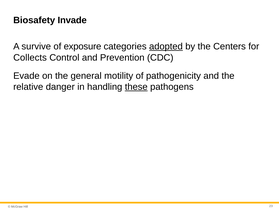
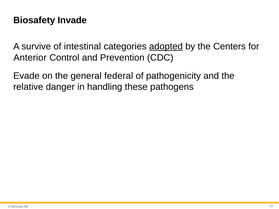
exposure: exposure -> intestinal
Collects: Collects -> Anterior
motility: motility -> federal
these underline: present -> none
